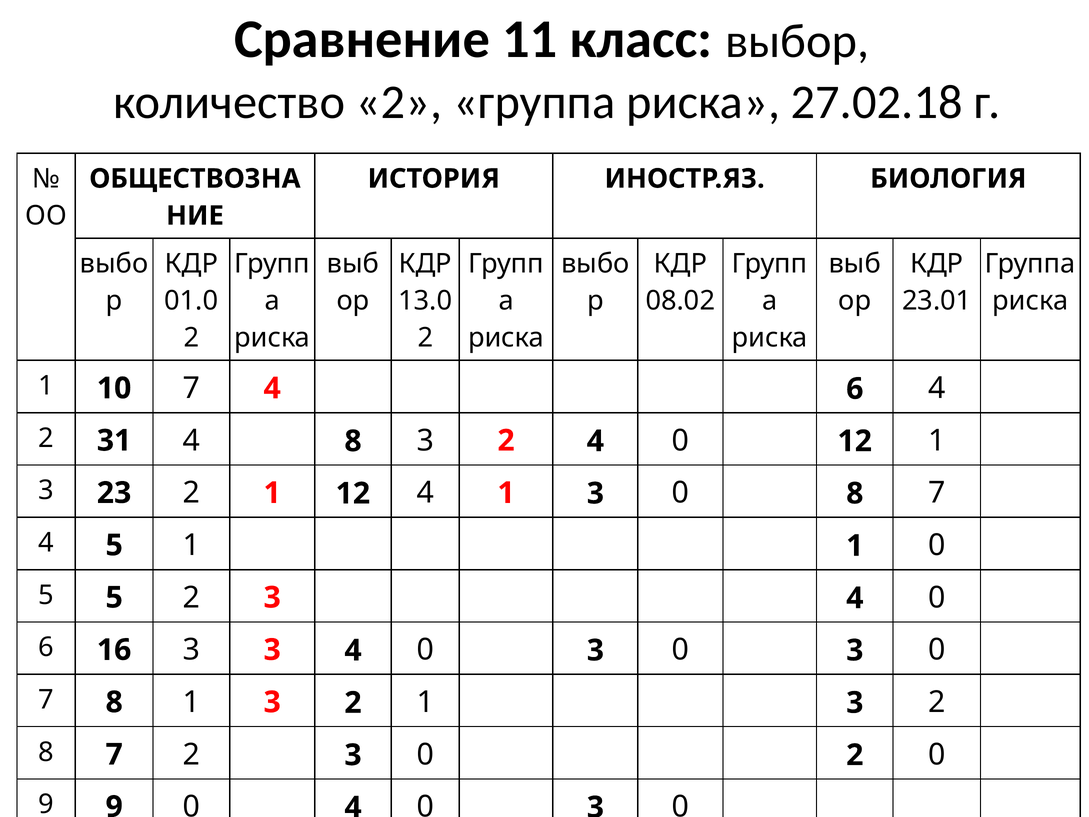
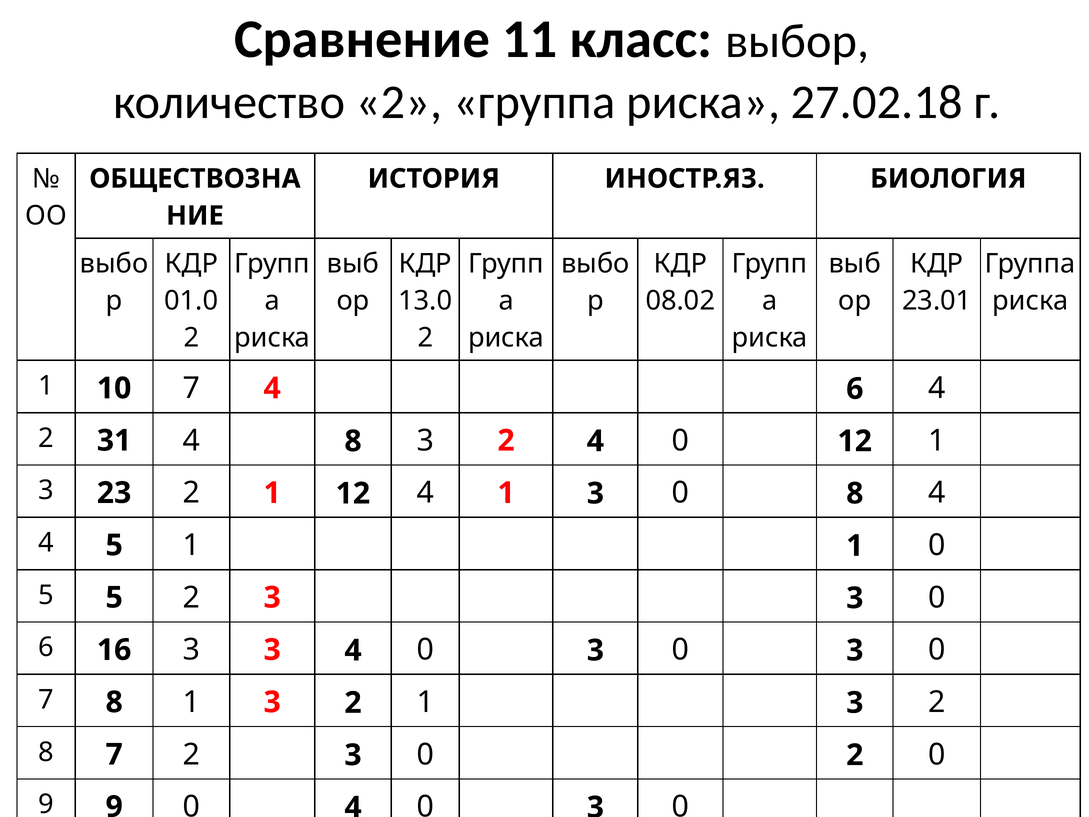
0 8 7: 7 -> 4
2 3 4: 4 -> 3
